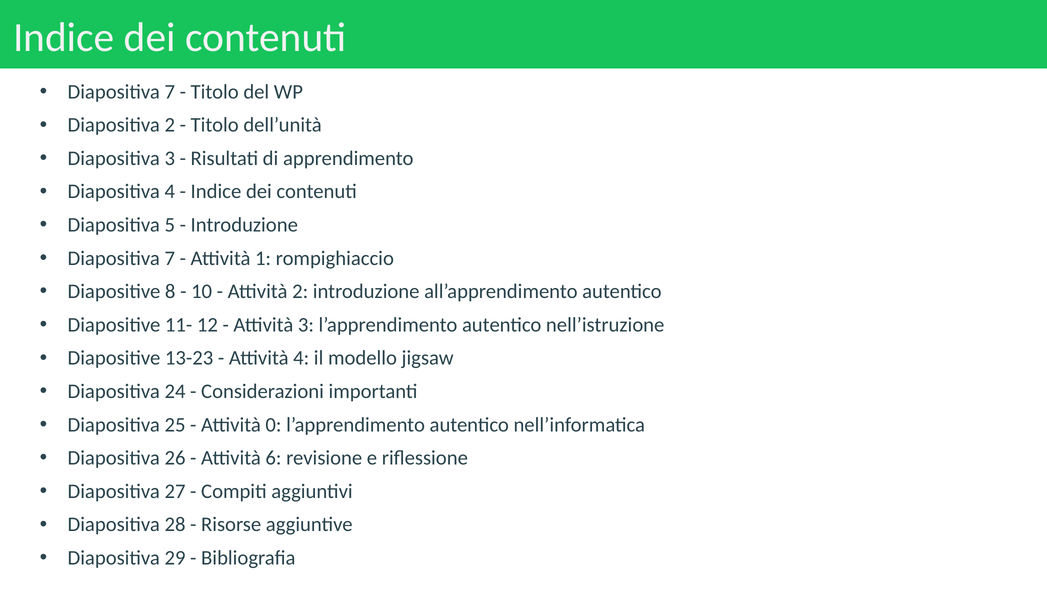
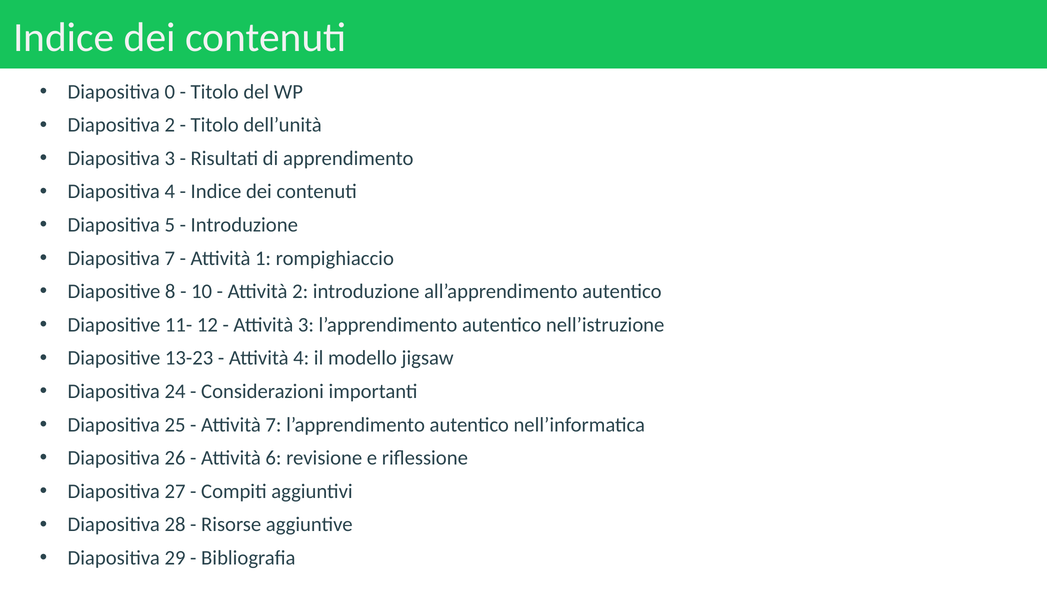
7 at (170, 92): 7 -> 0
Attività 0: 0 -> 7
